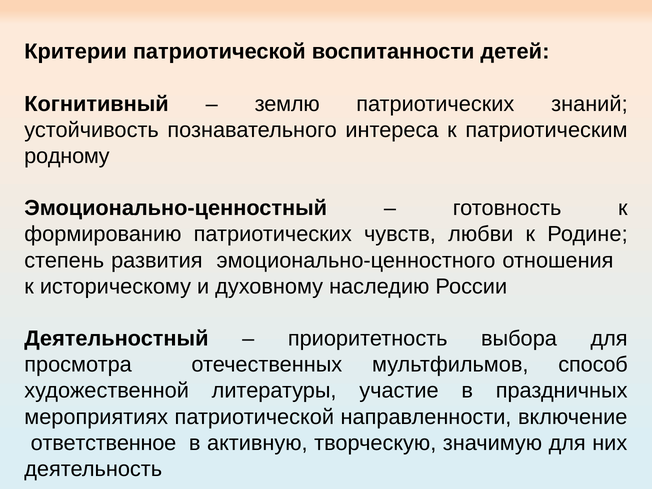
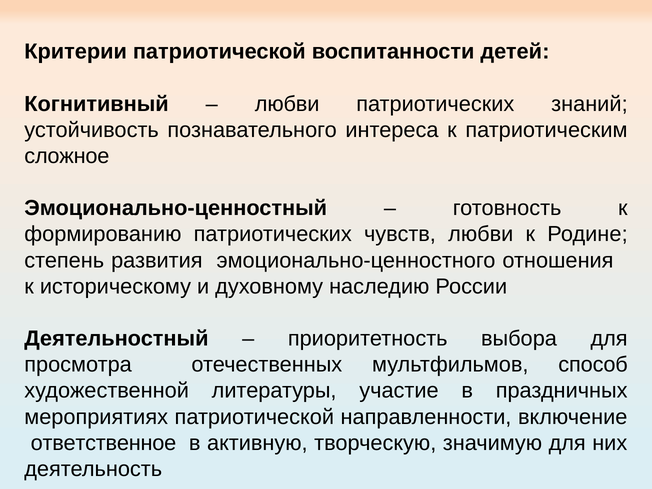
землю at (287, 104): землю -> любви
родному: родному -> сложное
